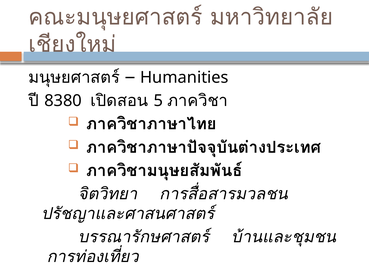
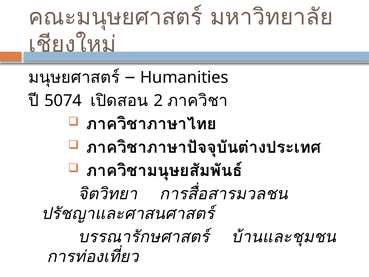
8380: 8380 -> 5074
5: 5 -> 2
